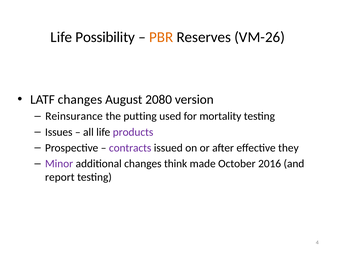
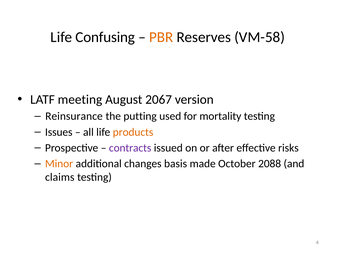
Possibility: Possibility -> Confusing
VM-26: VM-26 -> VM-58
LATF changes: changes -> meeting
2080: 2080 -> 2067
products colour: purple -> orange
they: they -> risks
Minor colour: purple -> orange
think: think -> basis
2016: 2016 -> 2088
report: report -> claims
